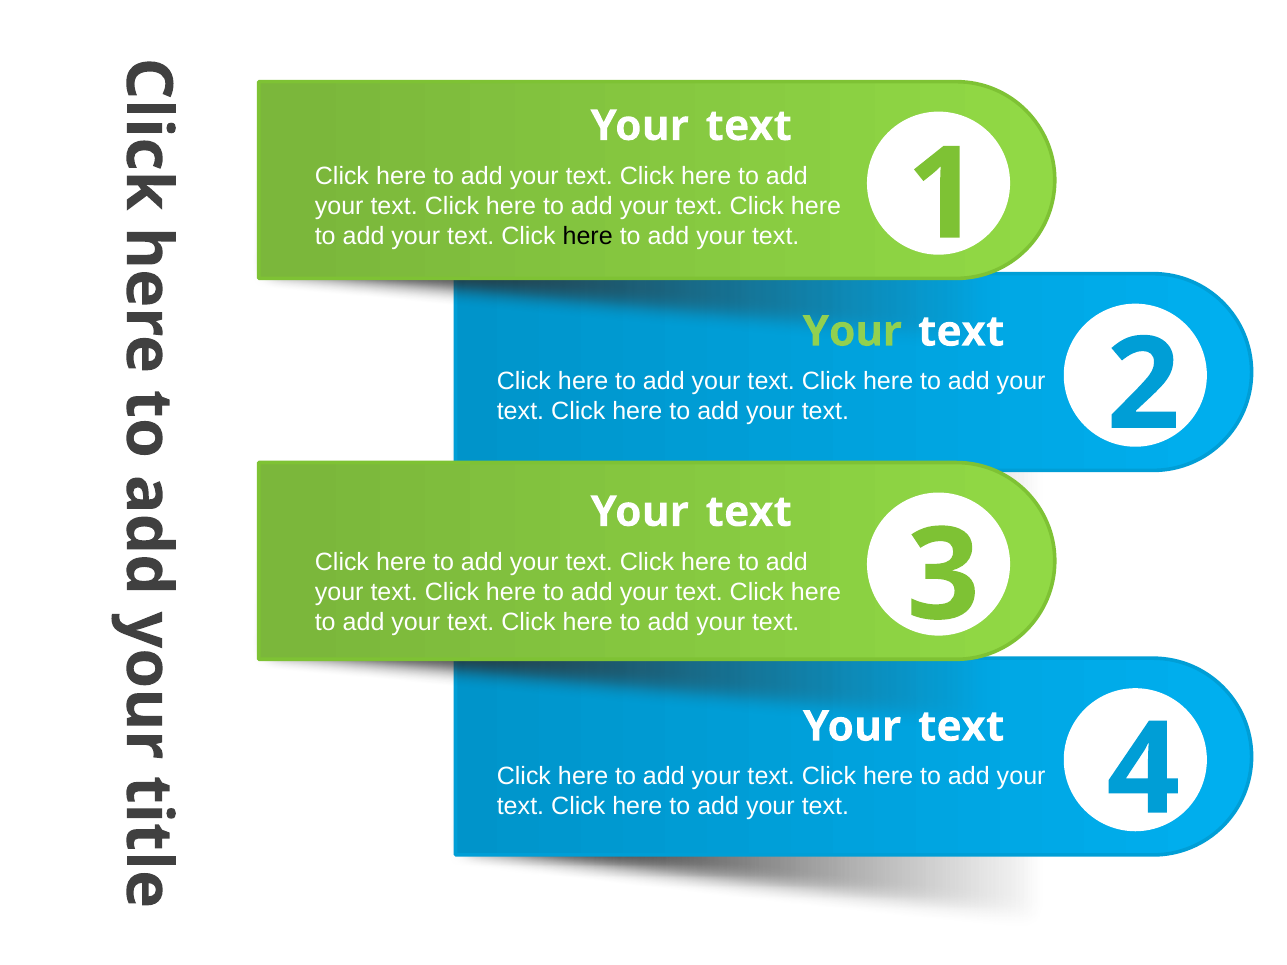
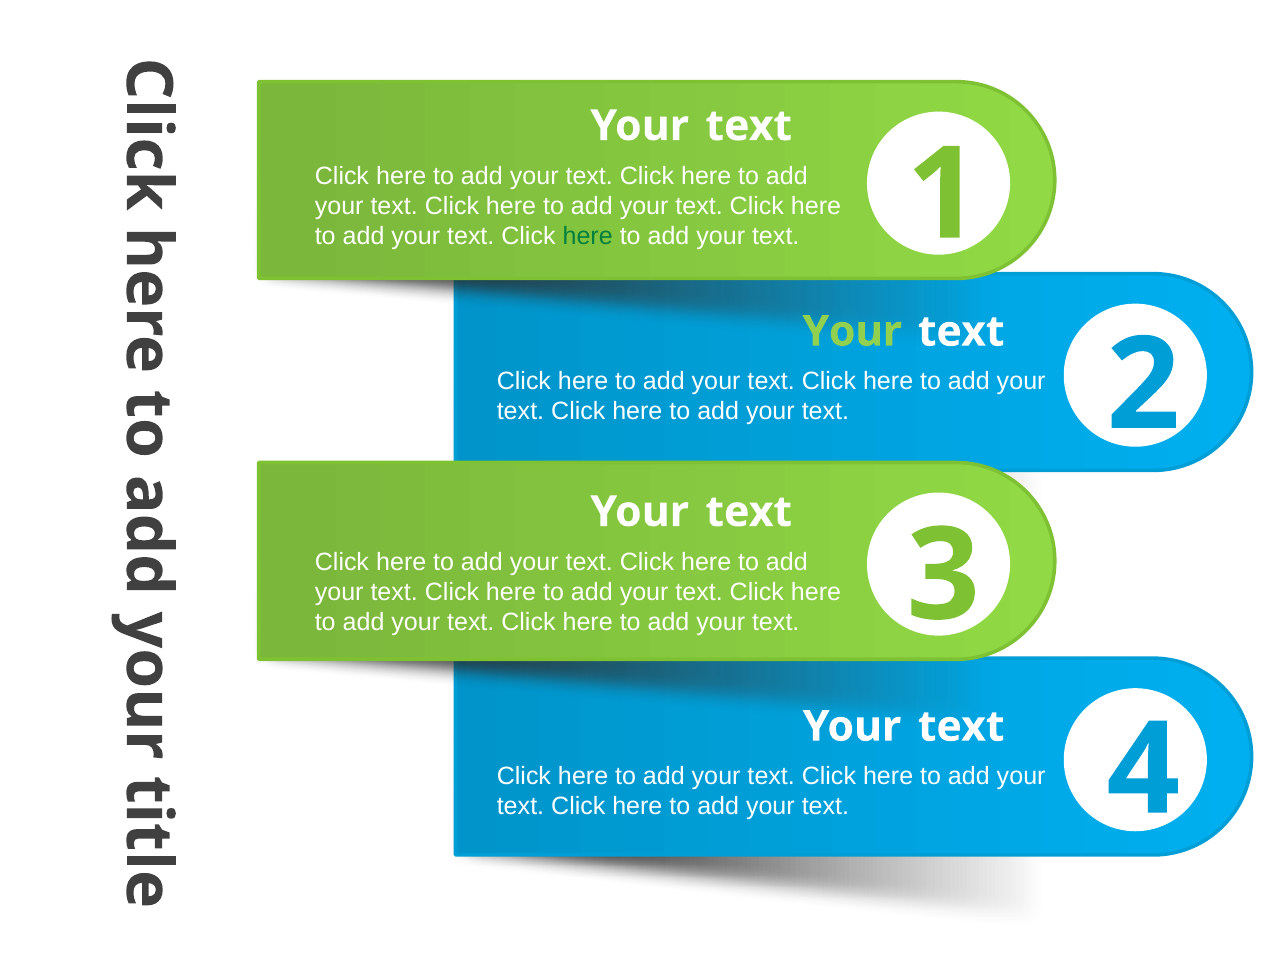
here at (588, 236) colour: black -> green
